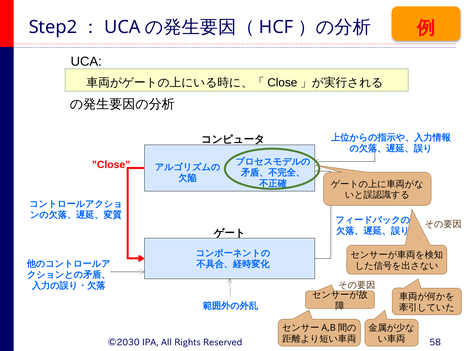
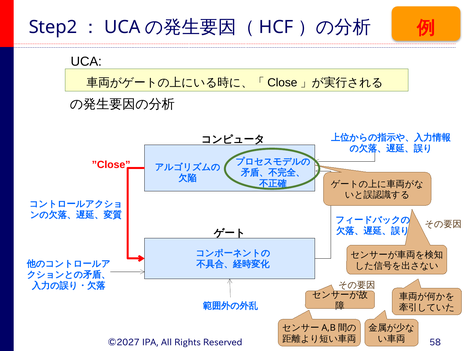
©2030: ©2030 -> ©2027
